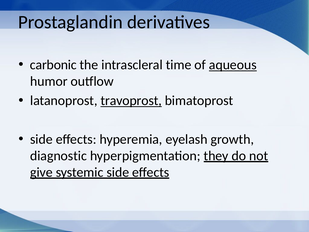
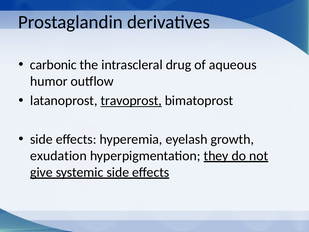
time: time -> drug
aqueous underline: present -> none
diagnostic: diagnostic -> exudation
